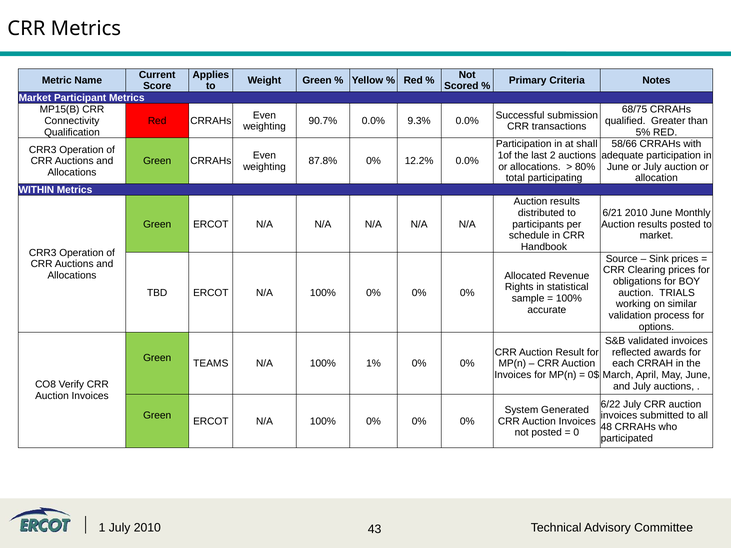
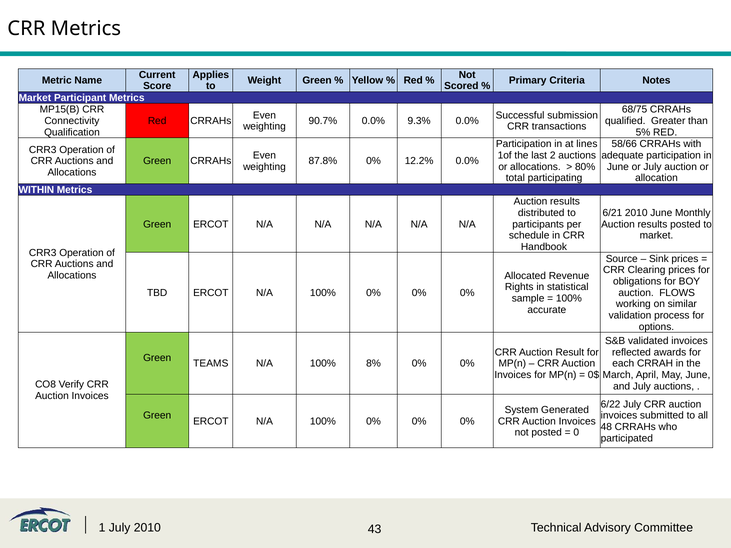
shall: shall -> lines
TRIALS: TRIALS -> FLOWS
1%: 1% -> 8%
